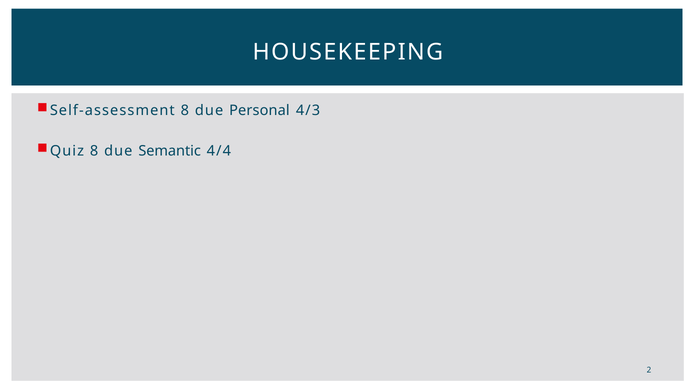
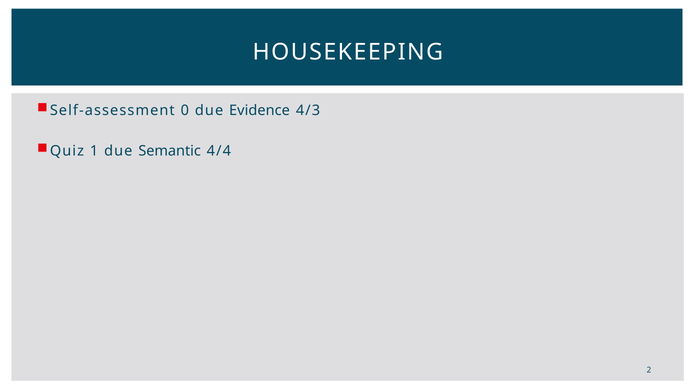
Self-assessment 8: 8 -> 0
Personal: Personal -> Evidence
Quiz 8: 8 -> 1
